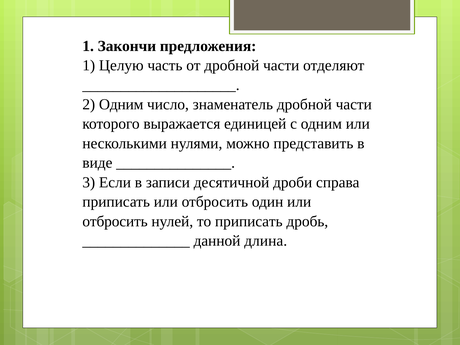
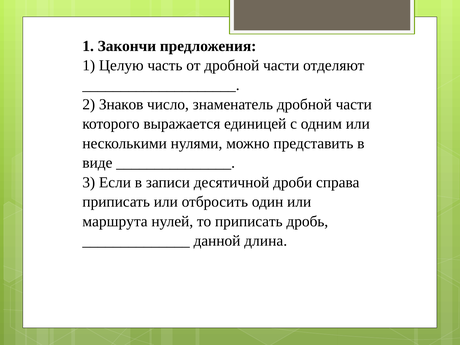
2 Одним: Одним -> Знаков
отбросить at (115, 221): отбросить -> маршрута
